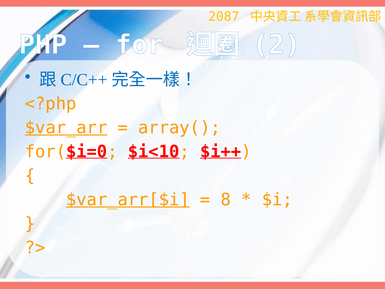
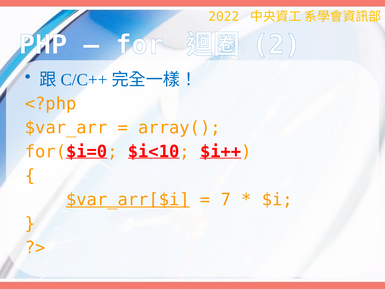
2087: 2087 -> 2022
$var_arr underline: present -> none
8: 8 -> 7
